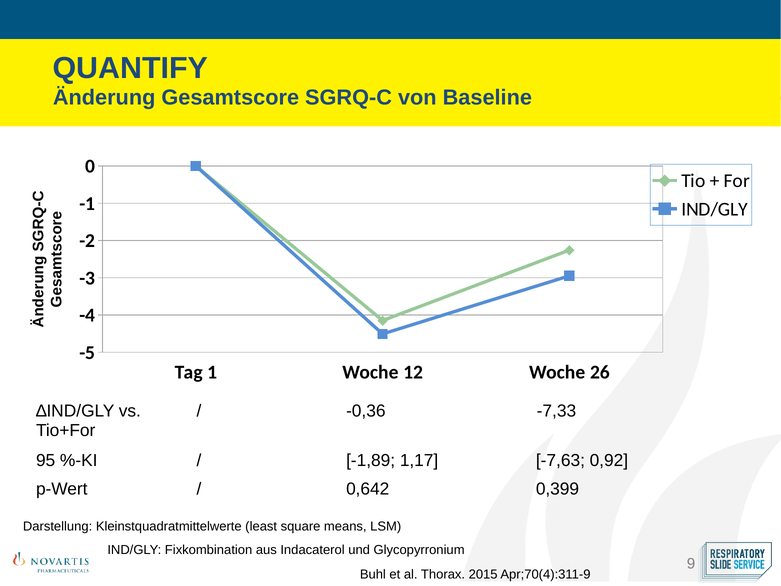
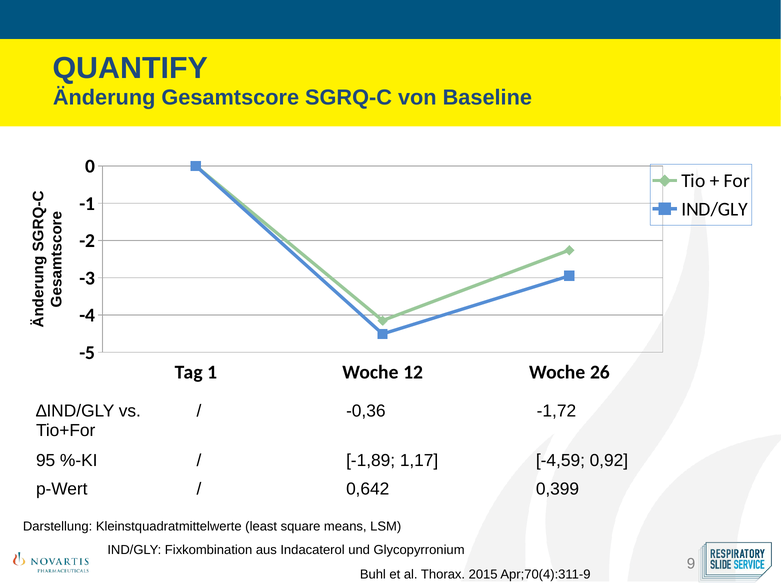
-7,33: -7,33 -> -1,72
-7,63: -7,63 -> -4,59
